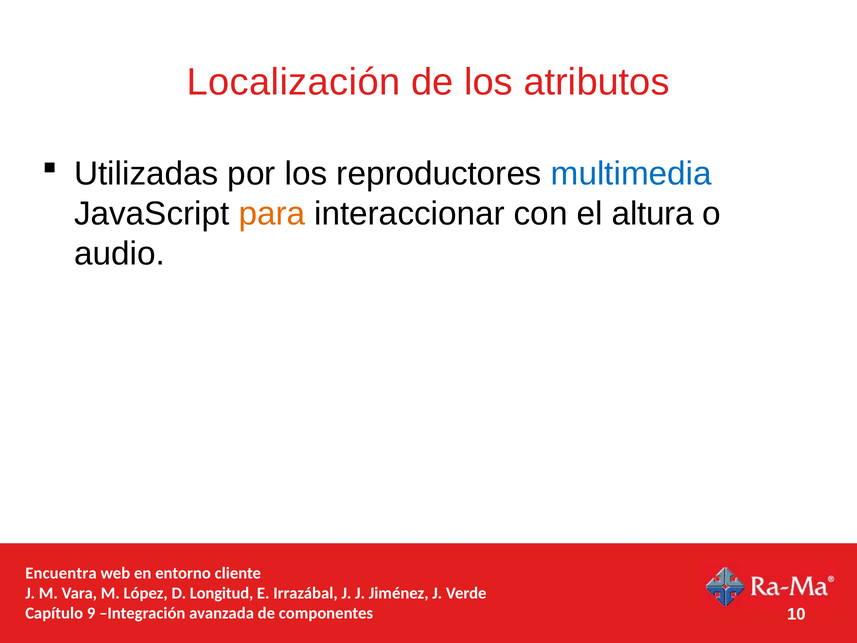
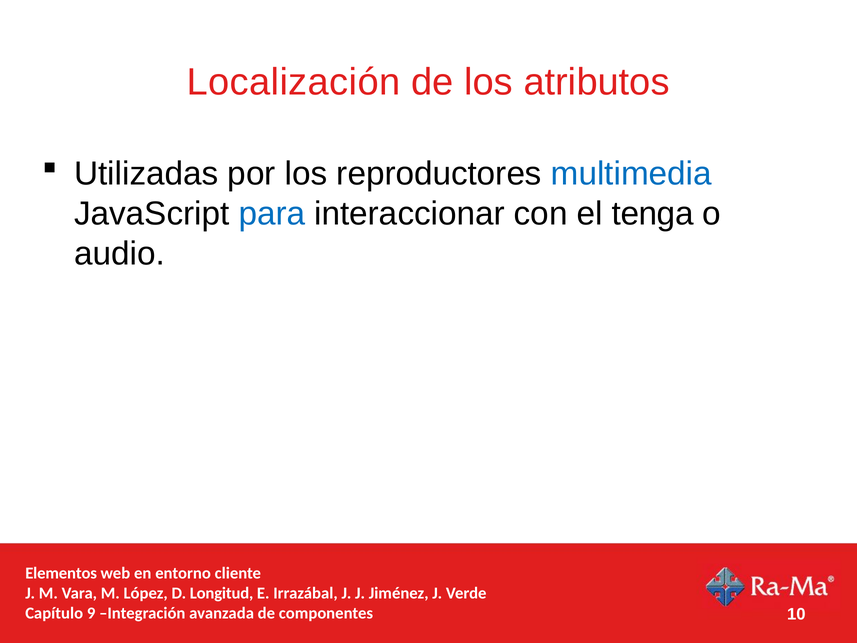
para colour: orange -> blue
altura: altura -> tenga
Encuentra: Encuentra -> Elementos
